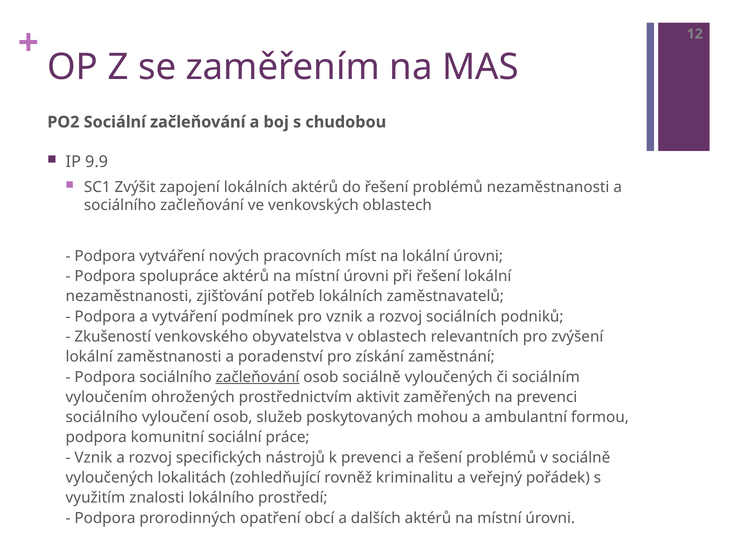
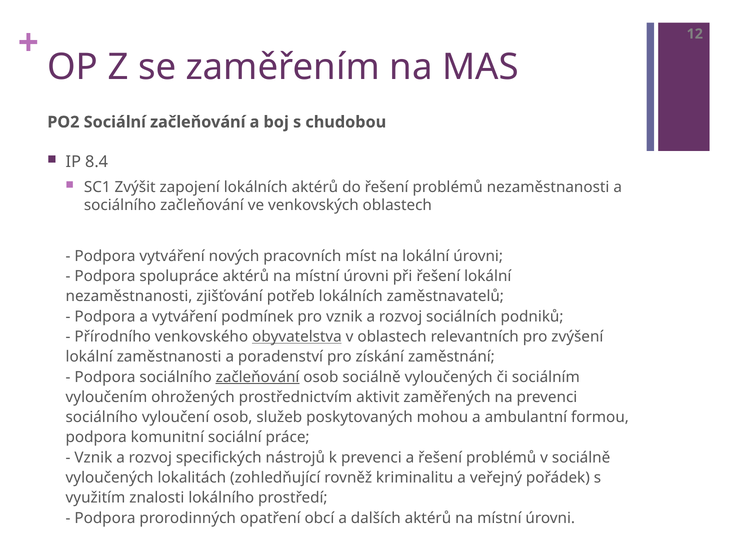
9.9: 9.9 -> 8.4
Zkušeností: Zkušeností -> Přírodního
obyvatelstva underline: none -> present
